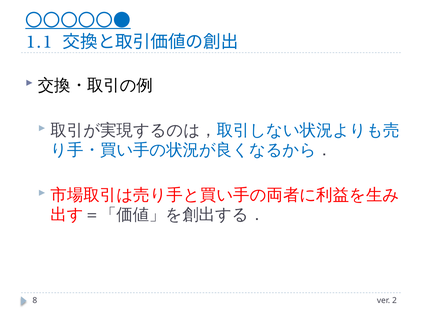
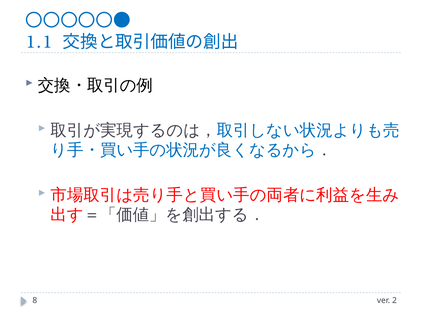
〇〇〇〇〇● underline: present -> none
